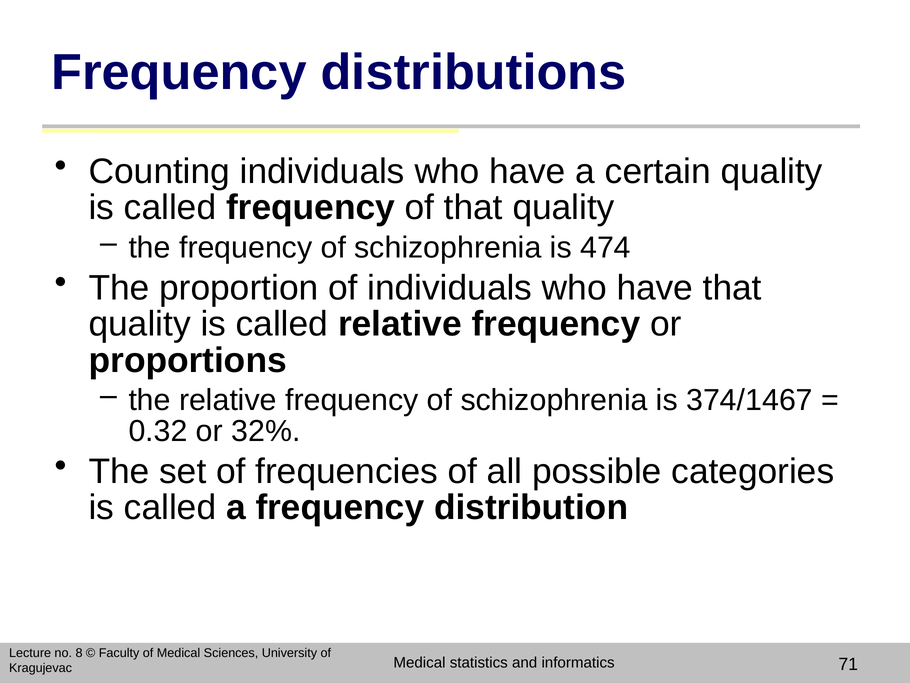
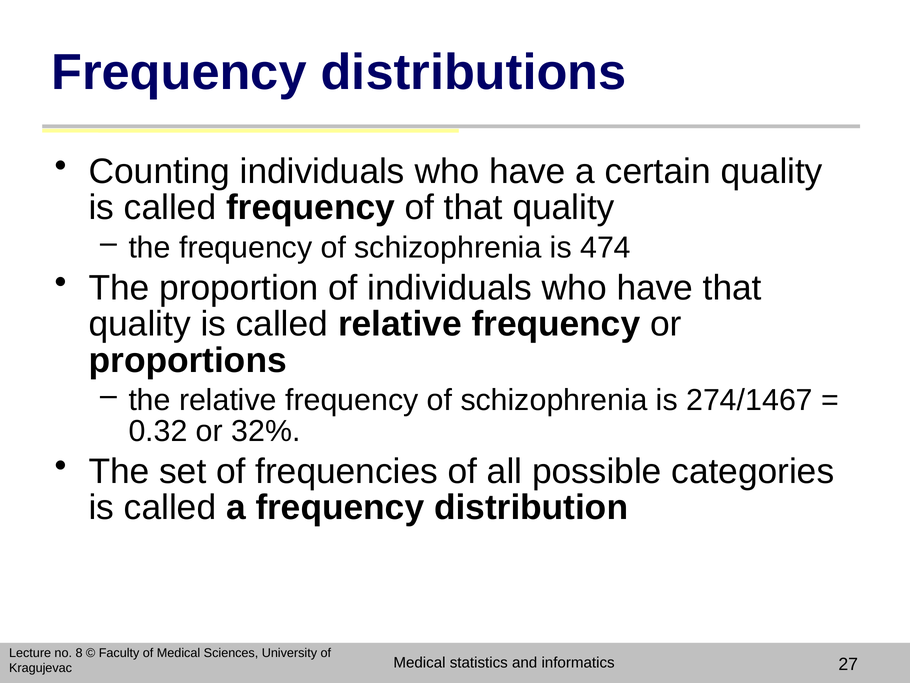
374/1467: 374/1467 -> 274/1467
71: 71 -> 27
